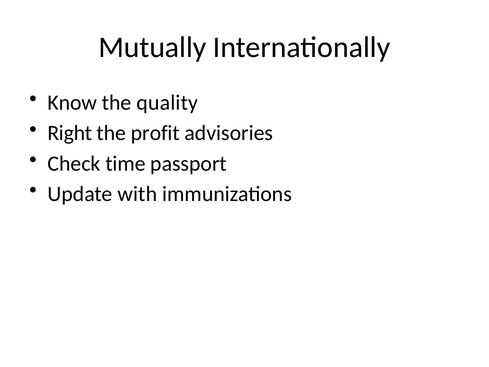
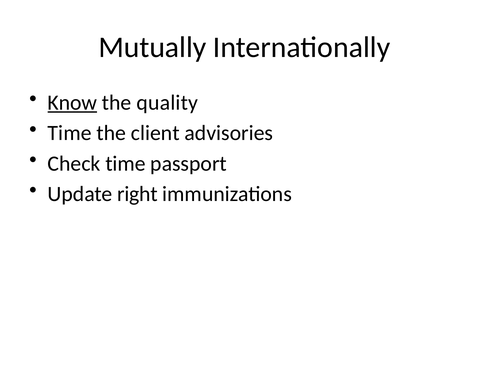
Know underline: none -> present
Right at (70, 133): Right -> Time
profit: profit -> client
with: with -> right
